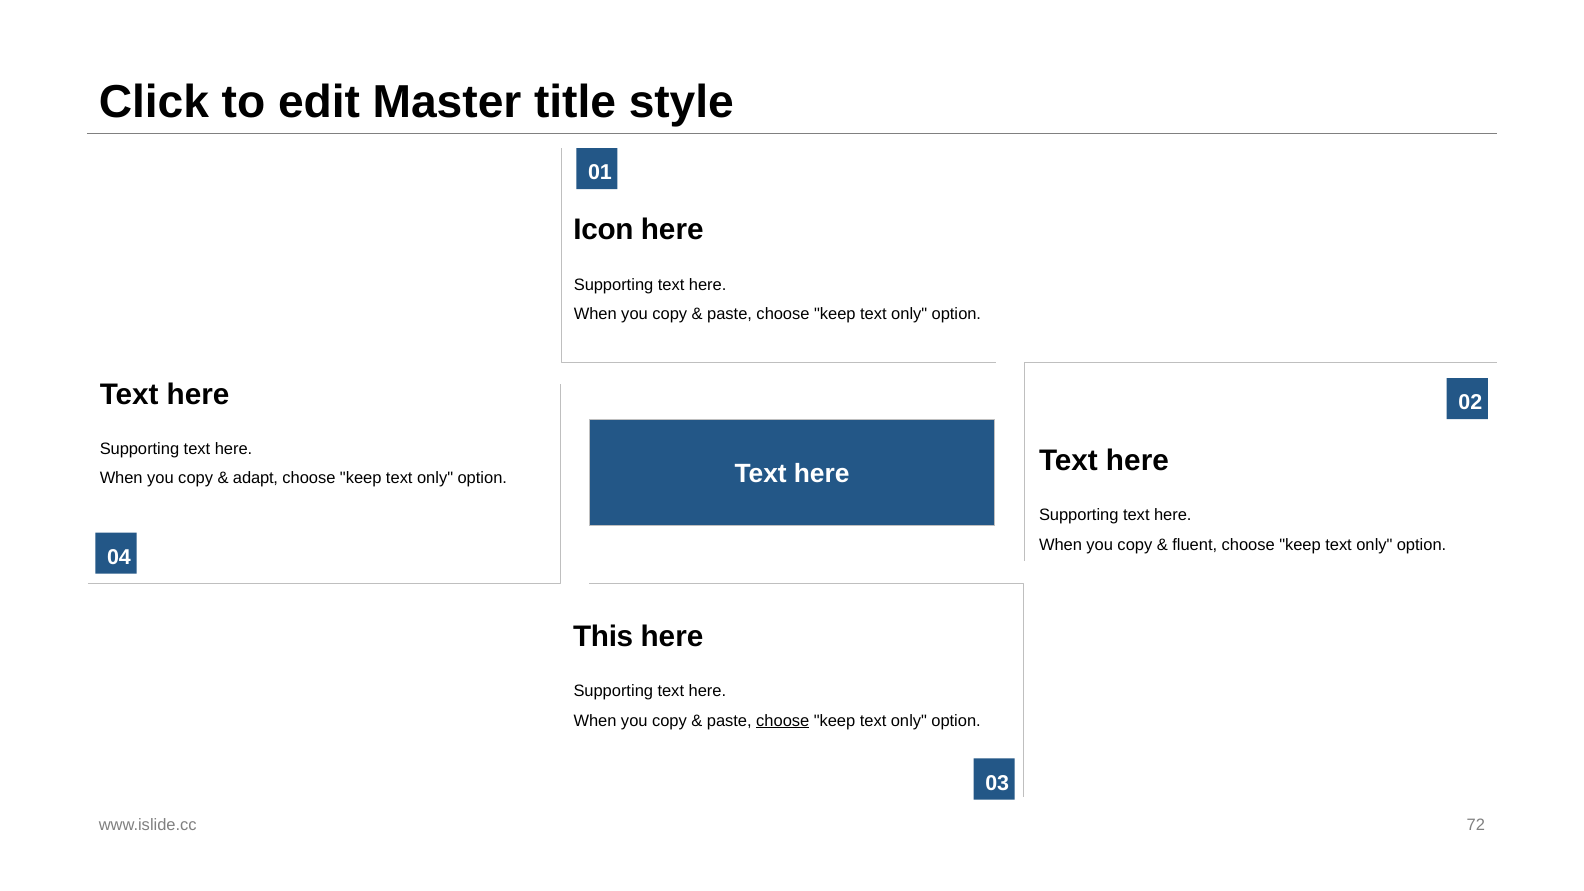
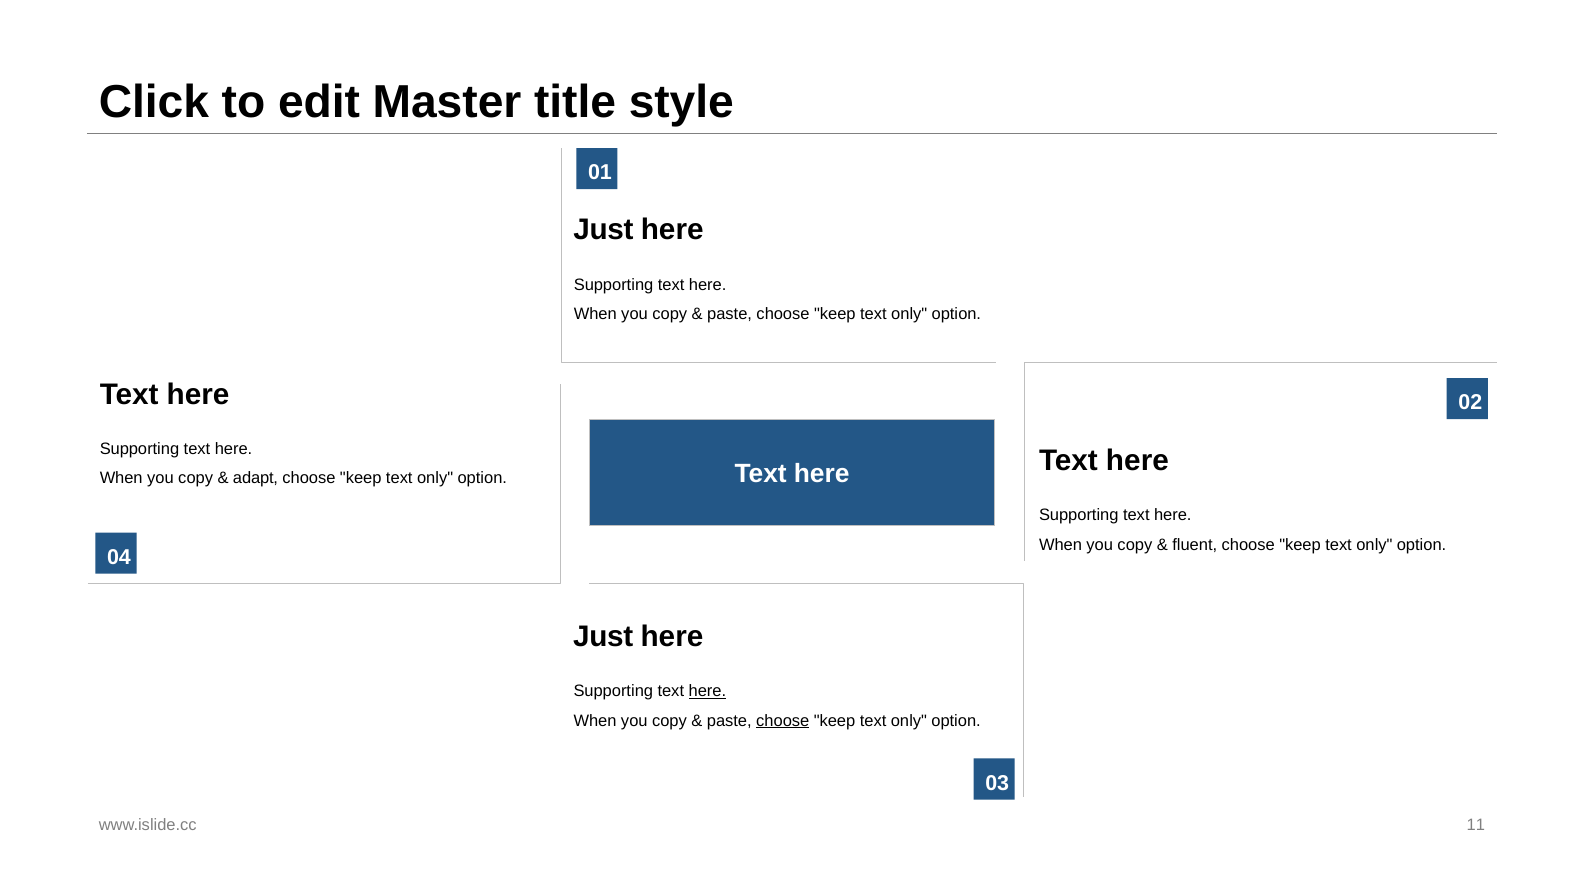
Icon at (603, 230): Icon -> Just
This at (603, 637): This -> Just
here at (707, 691) underline: none -> present
72: 72 -> 11
